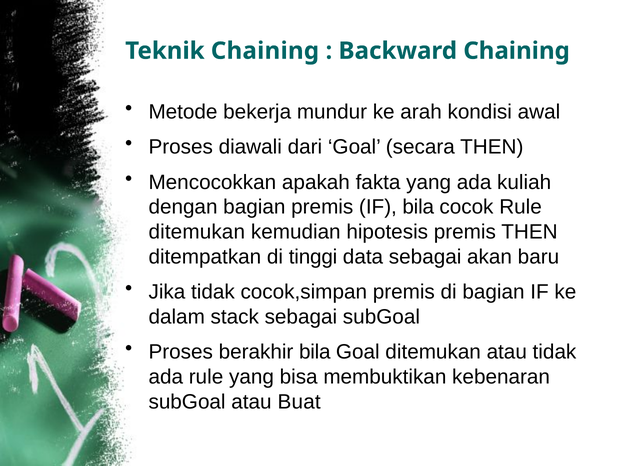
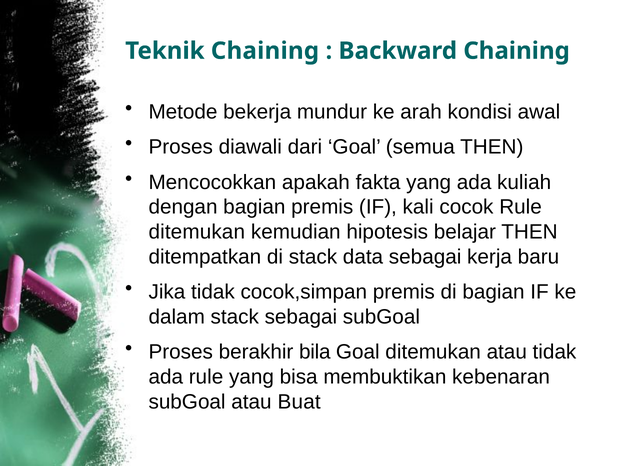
secara: secara -> semua
IF bila: bila -> kali
hipotesis premis: premis -> belajar
di tinggi: tinggi -> stack
akan: akan -> kerja
